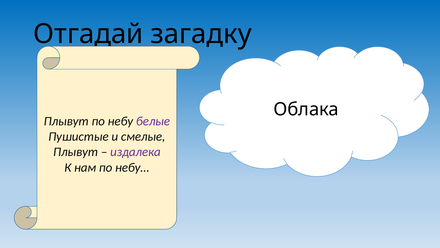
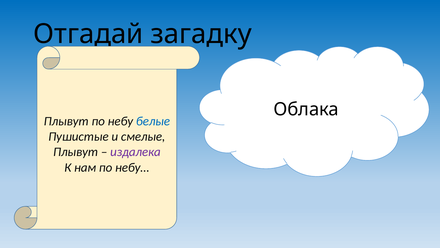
белые colour: purple -> blue
